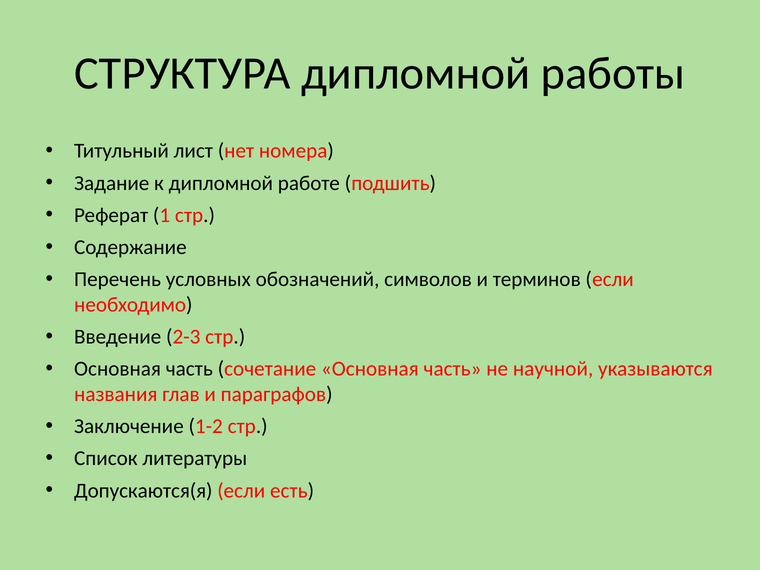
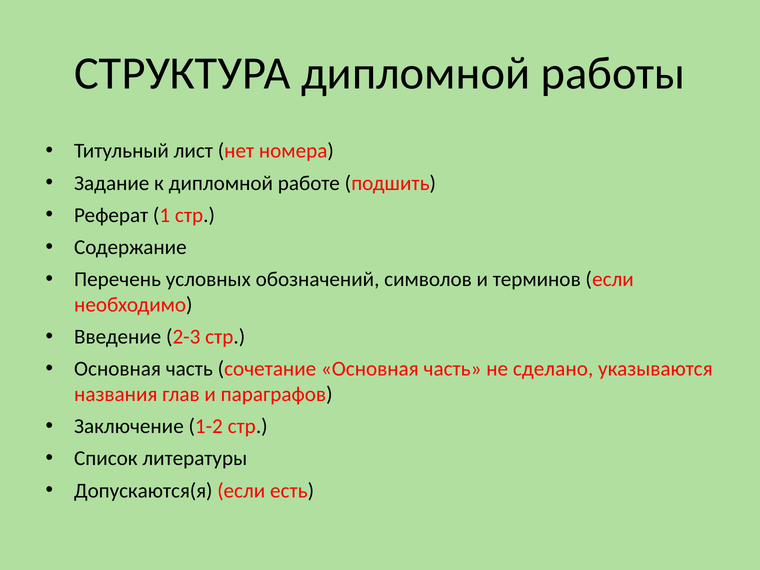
научной: научной -> сделано
